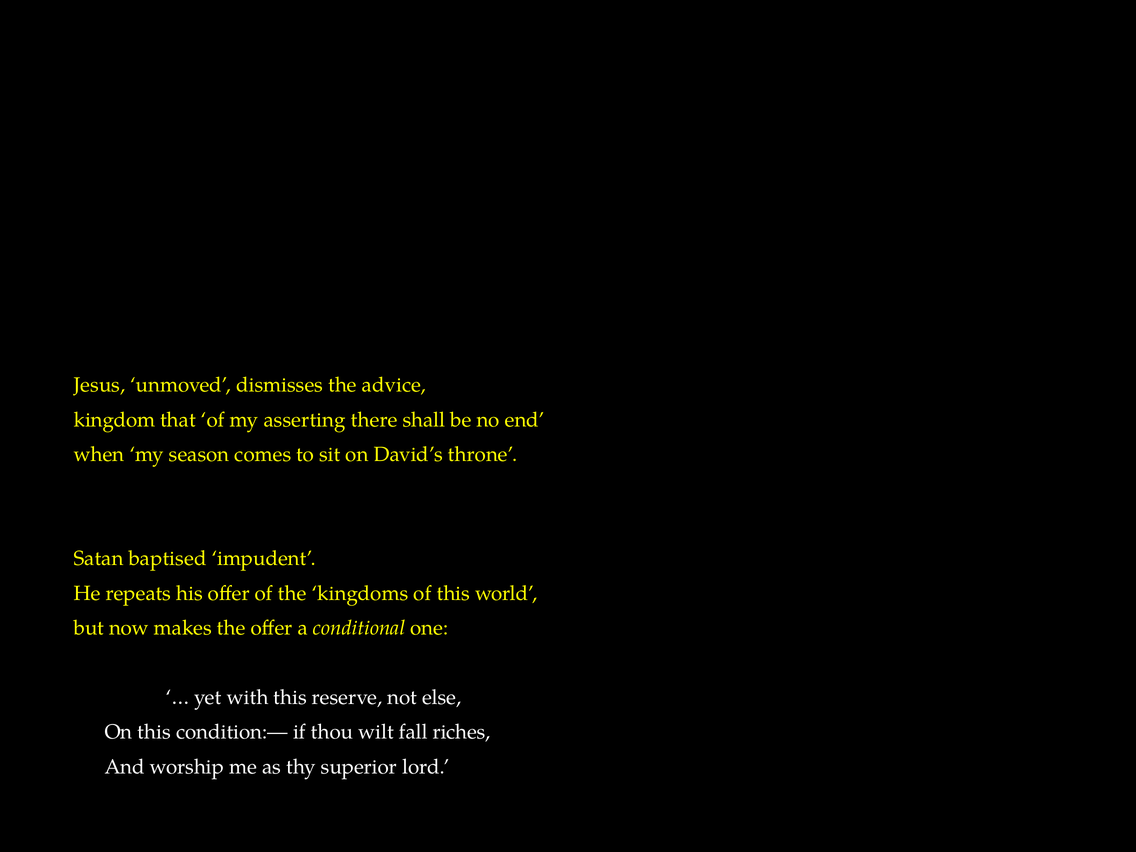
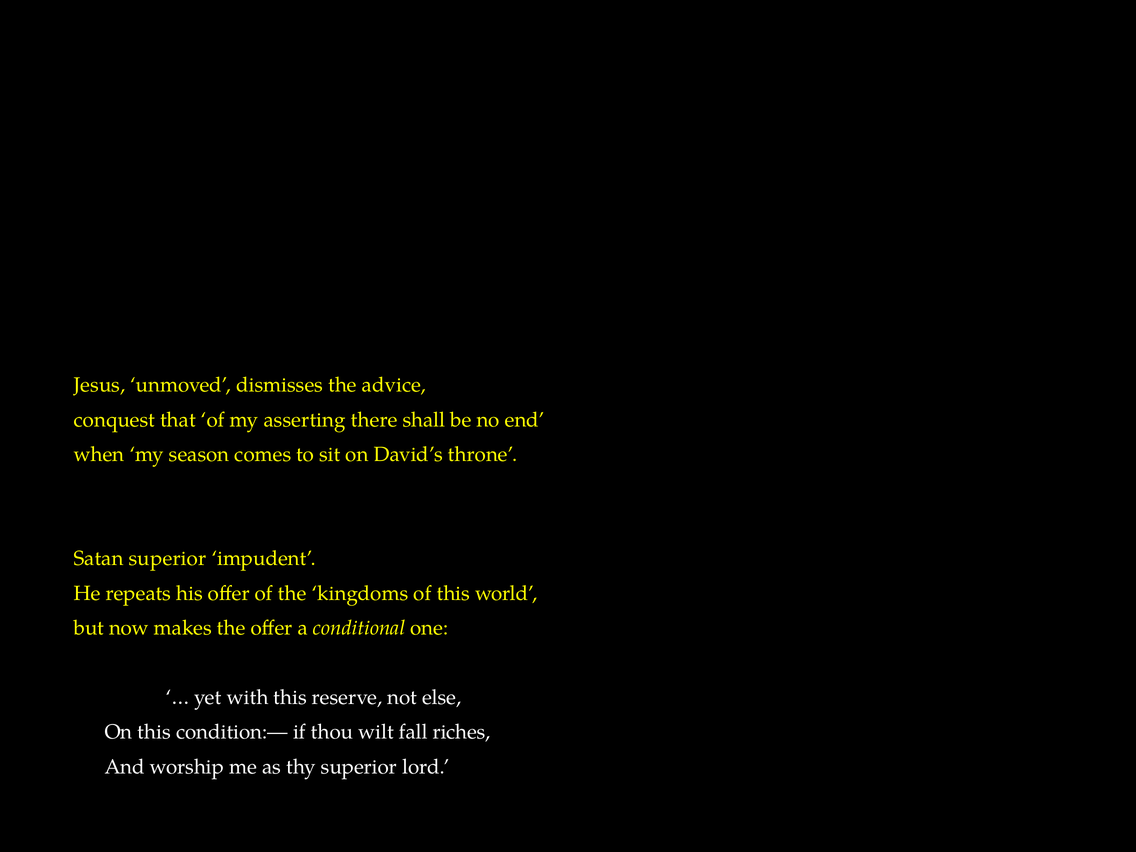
kingdom: kingdom -> conquest
Satan baptised: baptised -> superior
